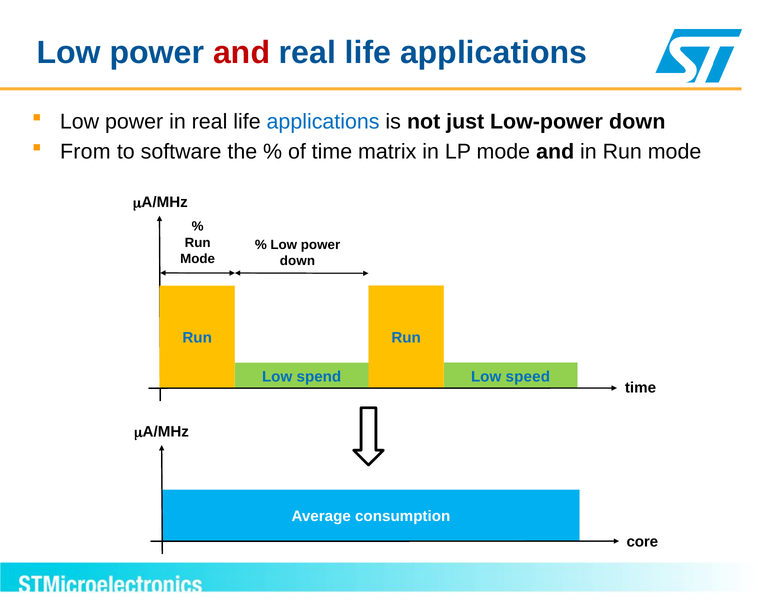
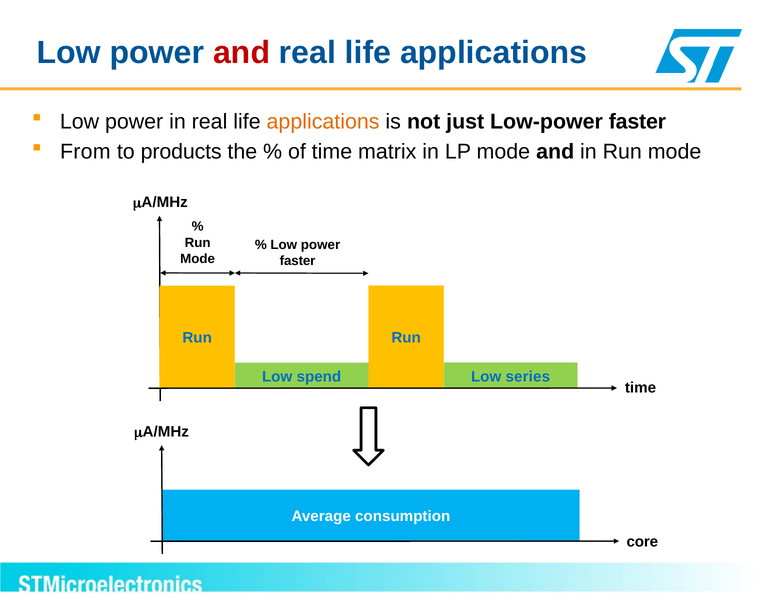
applications at (323, 122) colour: blue -> orange
Low-power down: down -> faster
software: software -> products
down at (297, 261): down -> faster
speed: speed -> series
